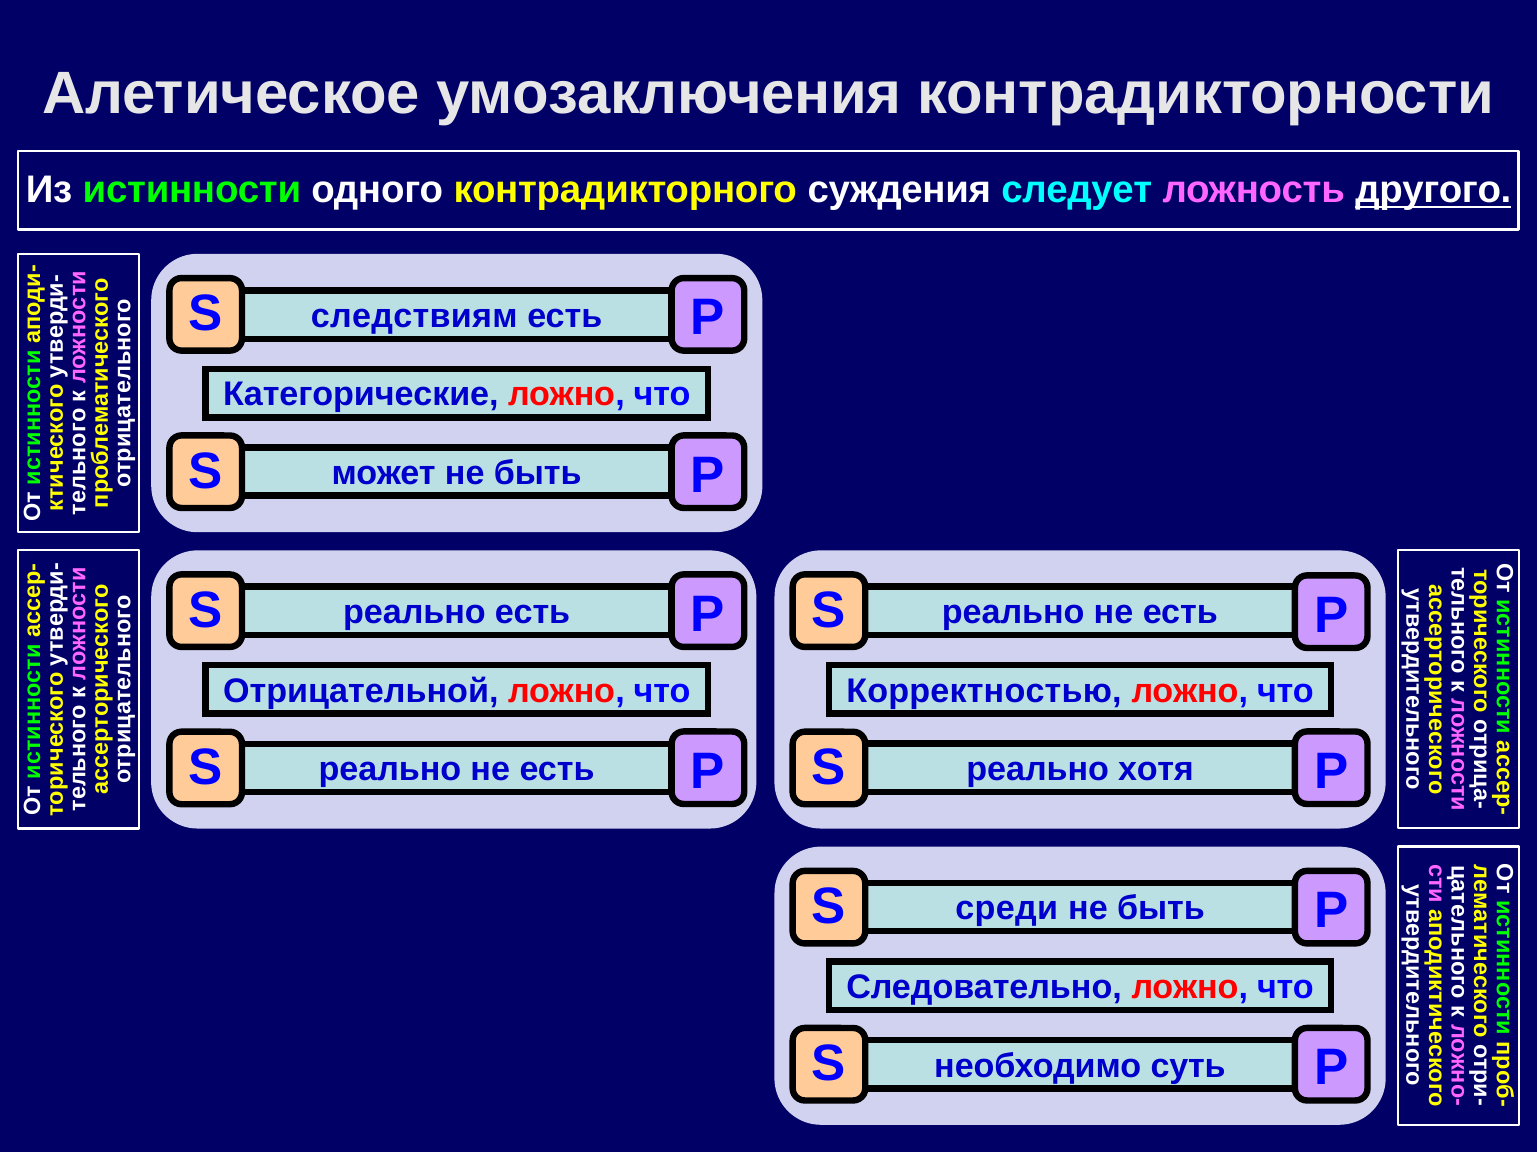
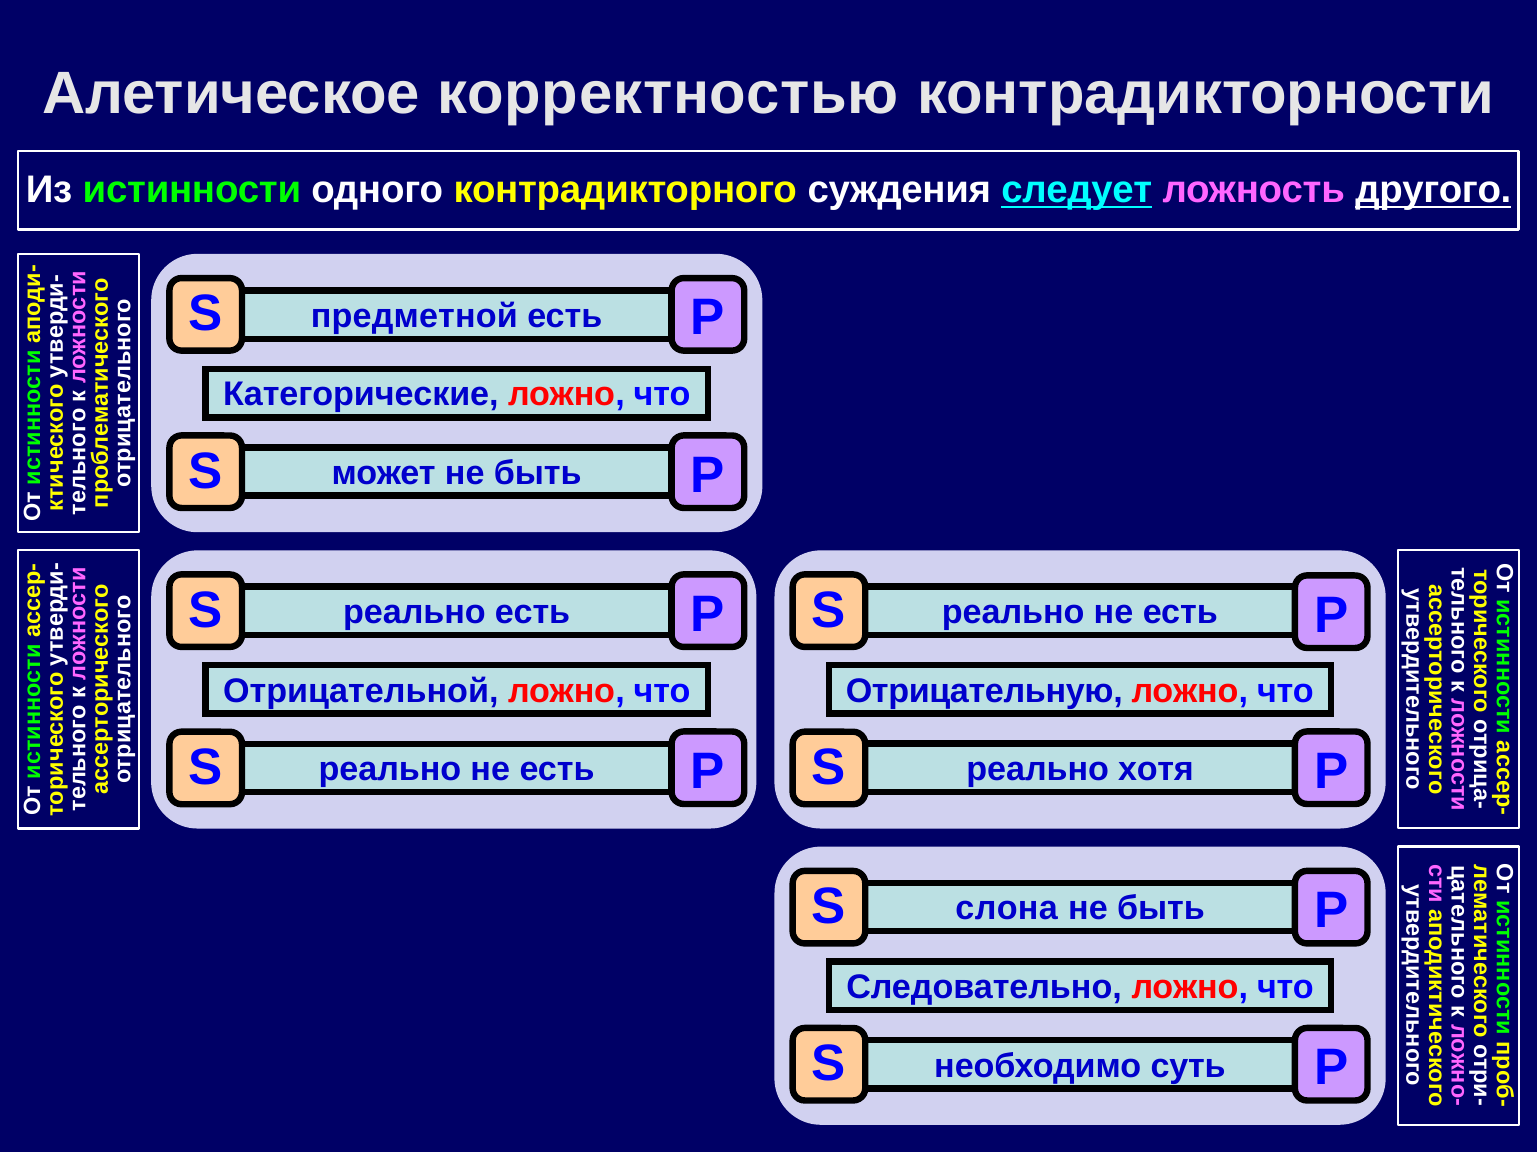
умозаключения: умозаключения -> корректностью
следует underline: none -> present
следствиям: следствиям -> предметной
Корректностью: Корректностью -> Отрицательную
среди: среди -> слона
